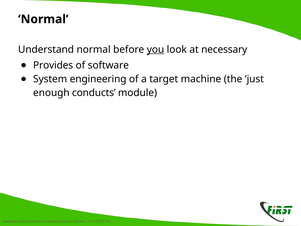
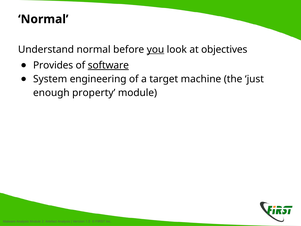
necessary: necessary -> objectives
software underline: none -> present
conducts: conducts -> property
